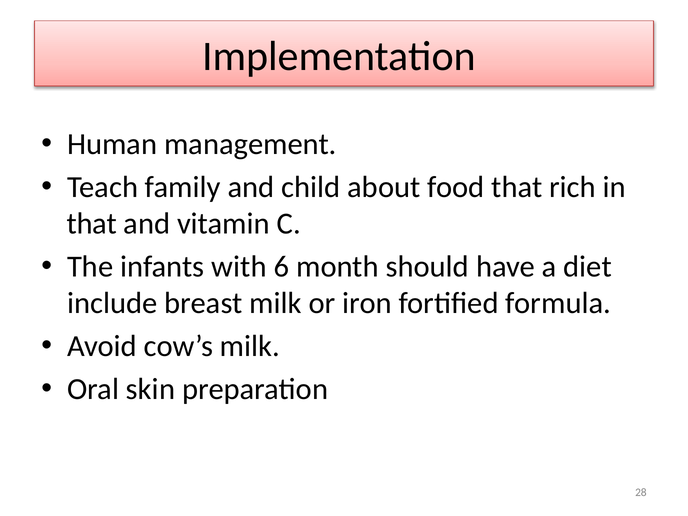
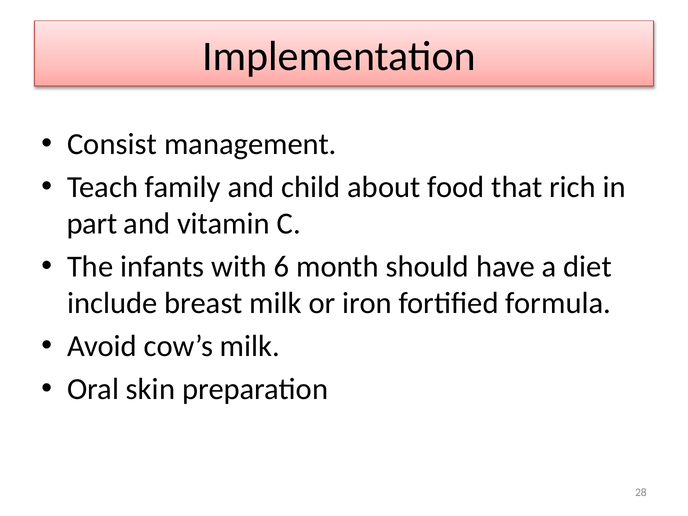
Human: Human -> Consist
that at (92, 224): that -> part
